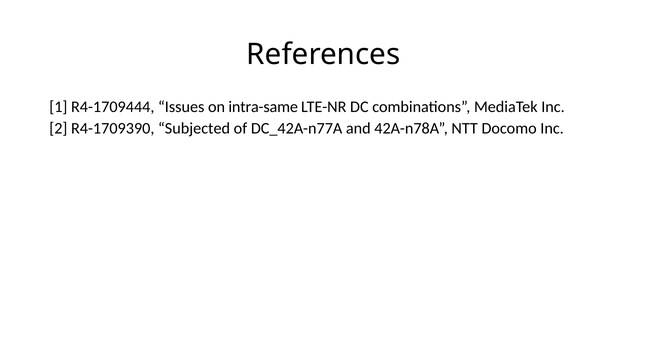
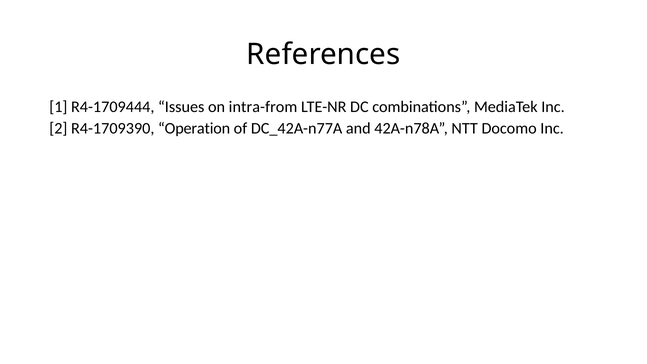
intra-same: intra-same -> intra-from
Subjected: Subjected -> Operation
